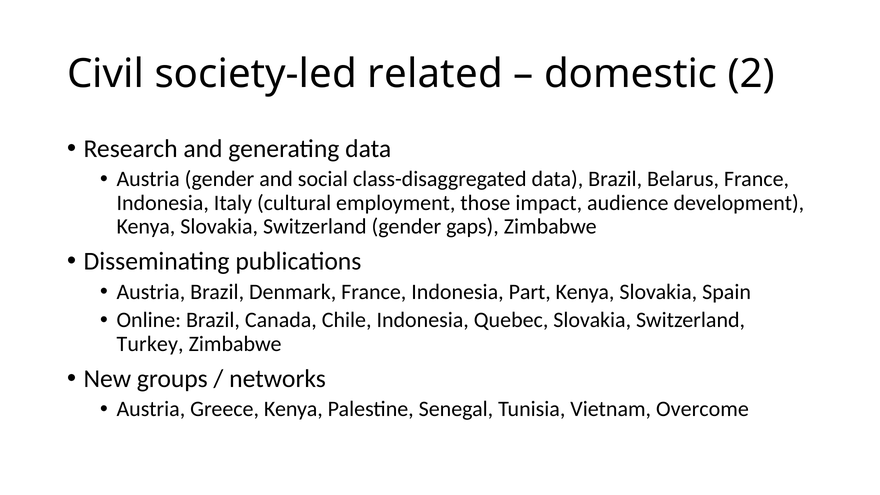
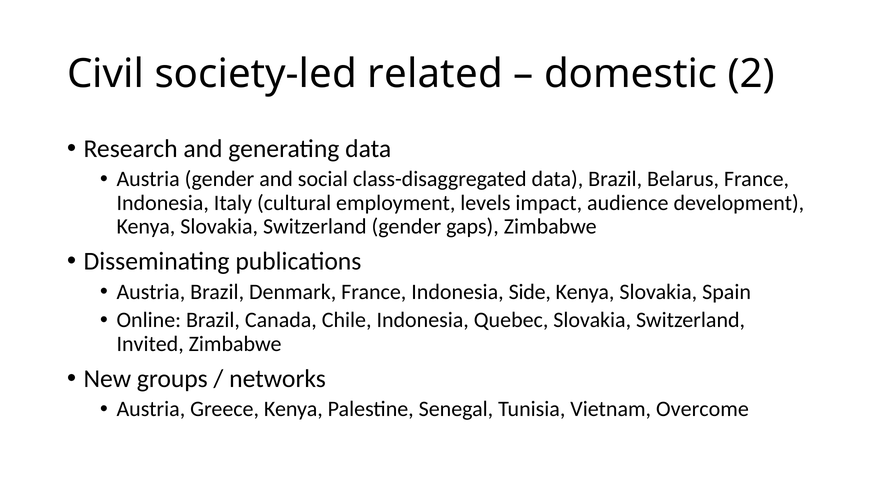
those: those -> levels
Part: Part -> Side
Turkey: Turkey -> Invited
